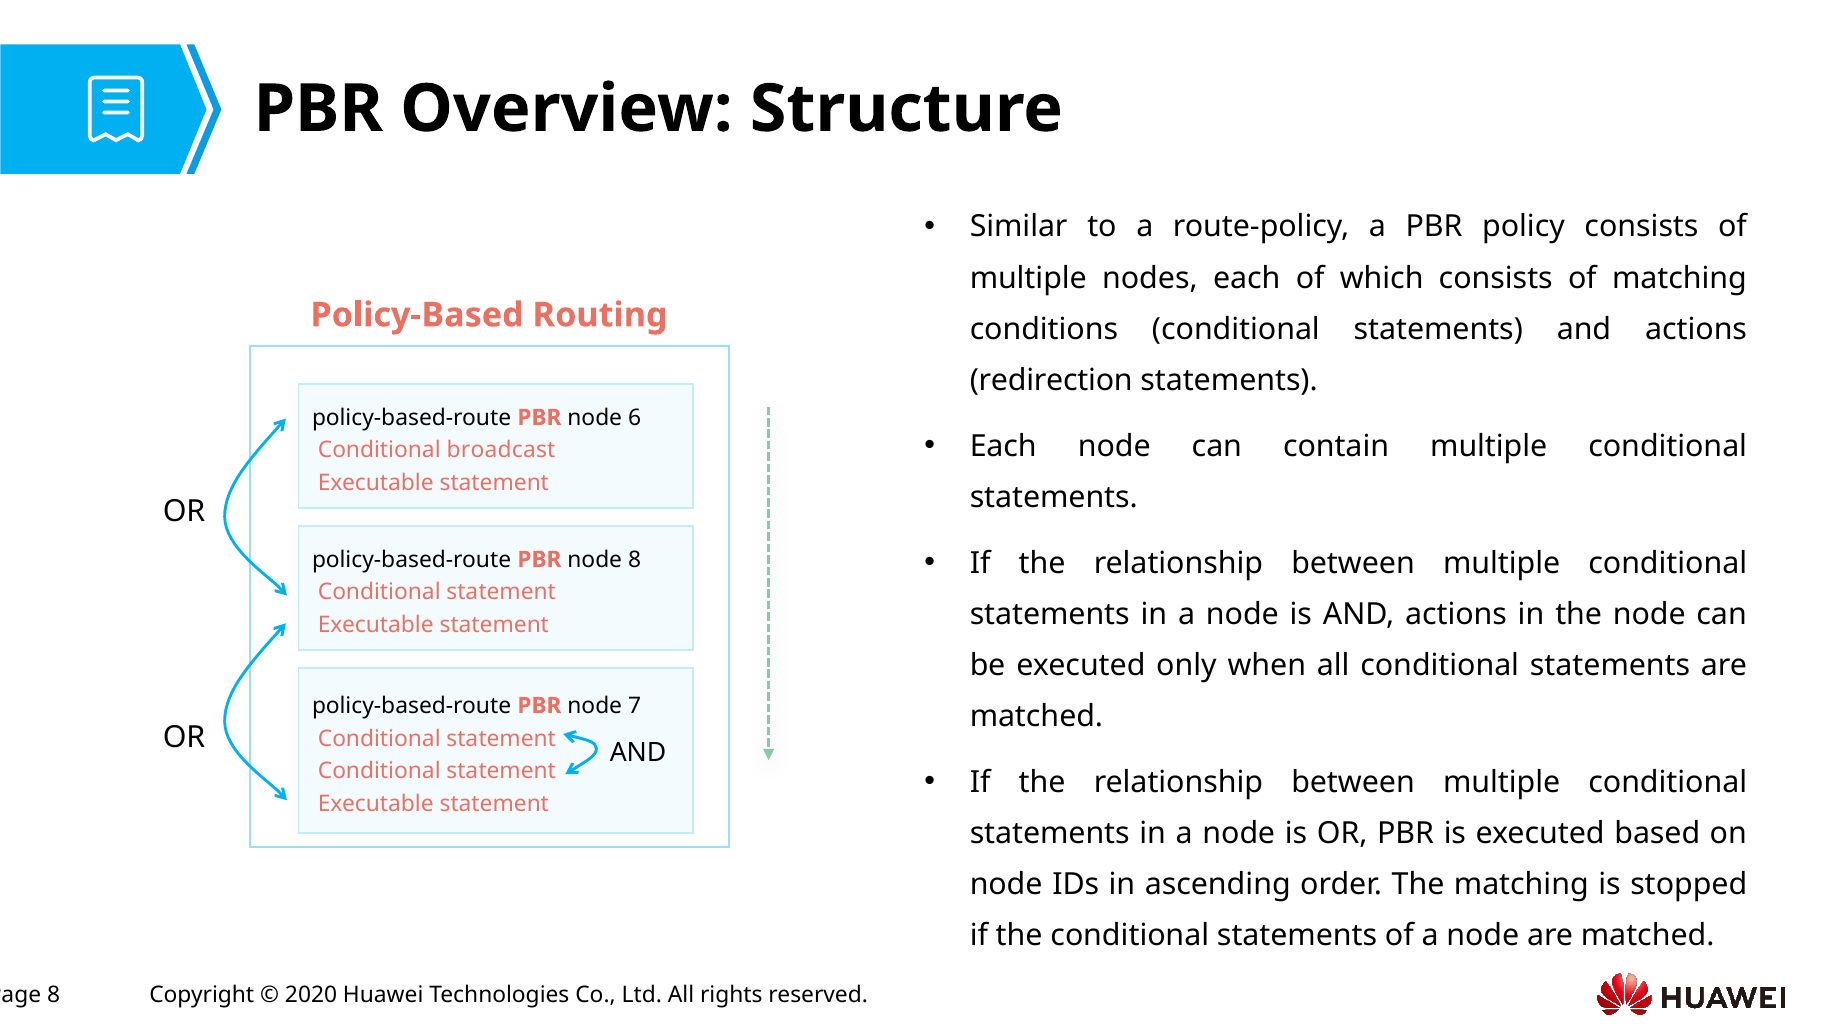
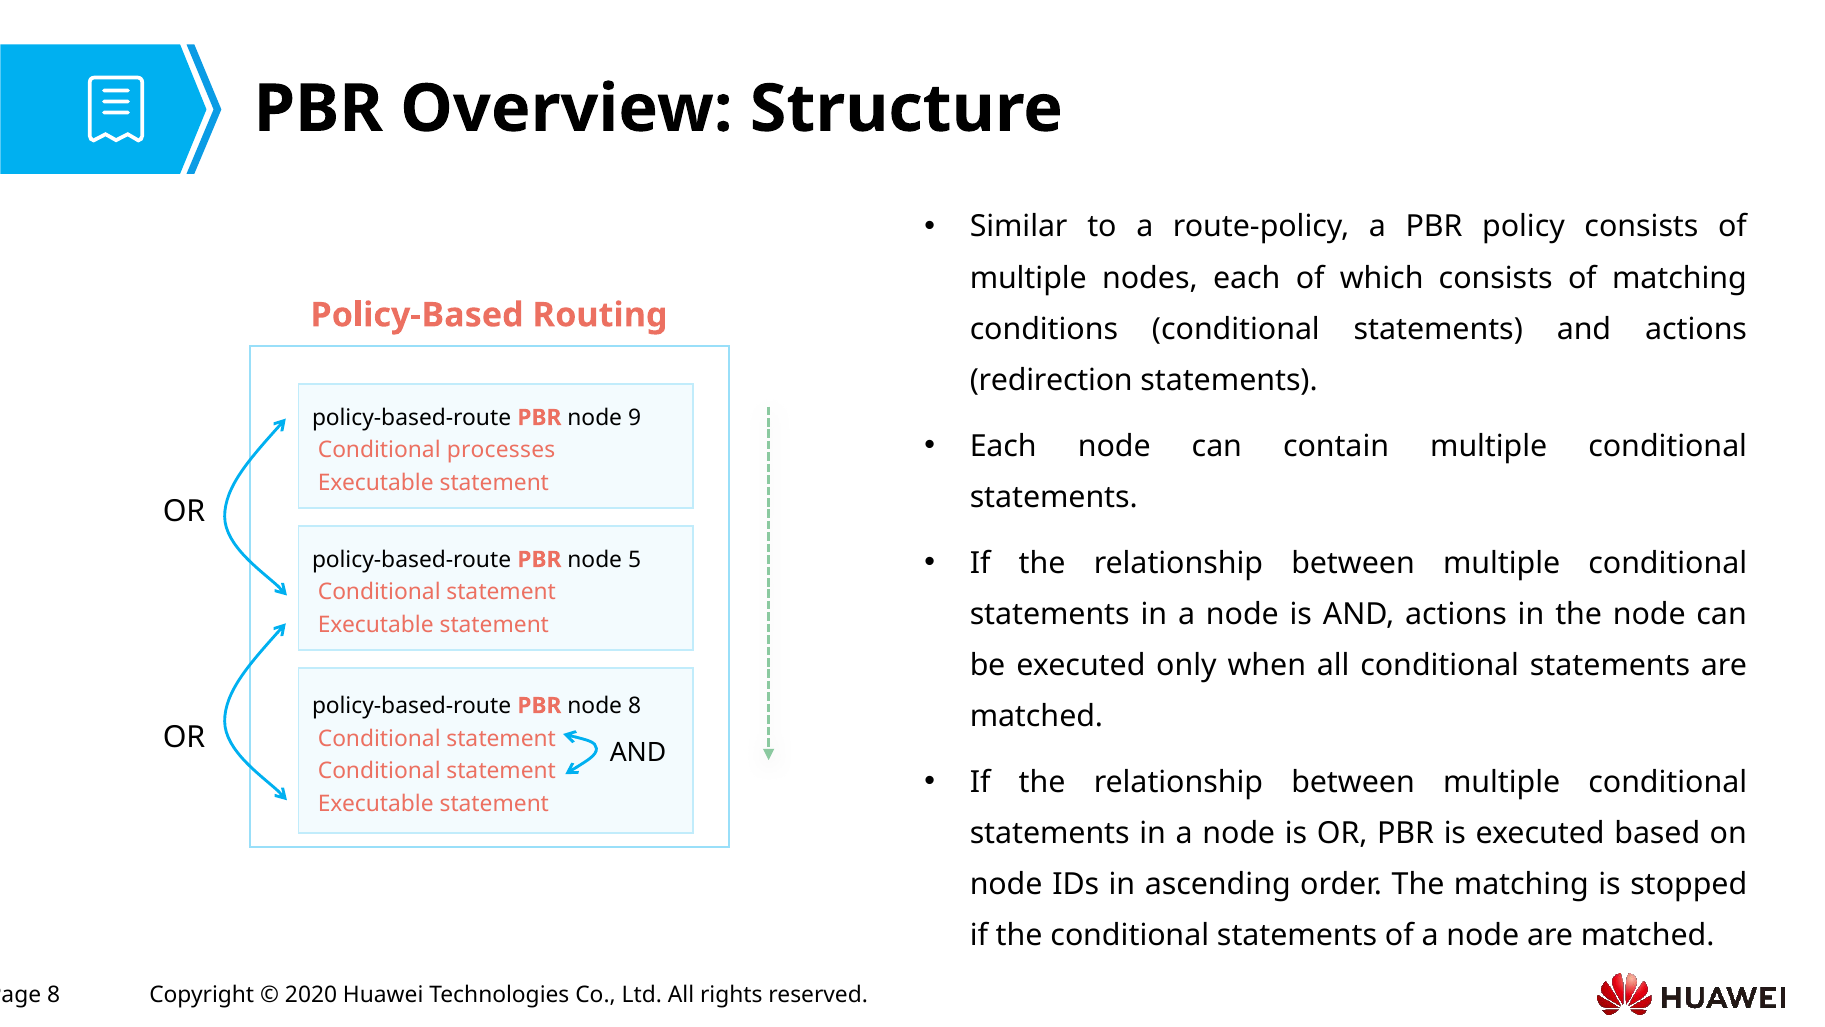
6: 6 -> 9
broadcast: broadcast -> processes
node 8: 8 -> 5
node 7: 7 -> 8
